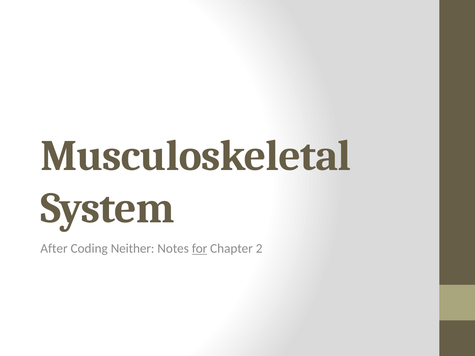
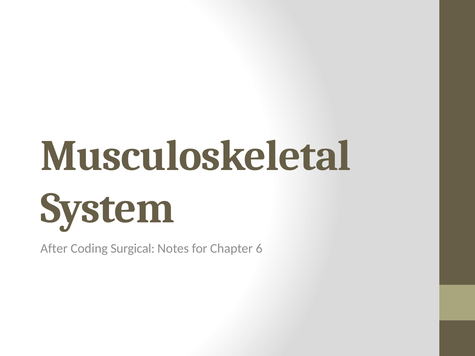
Neither: Neither -> Surgical
for underline: present -> none
2: 2 -> 6
